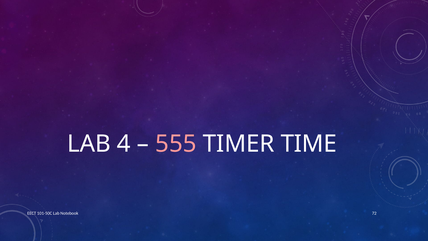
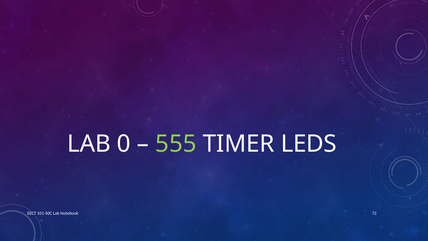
4: 4 -> 0
555 colour: pink -> light green
TIME: TIME -> LEDS
